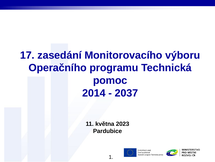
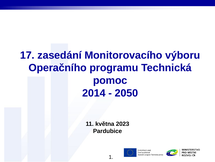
2037: 2037 -> 2050
